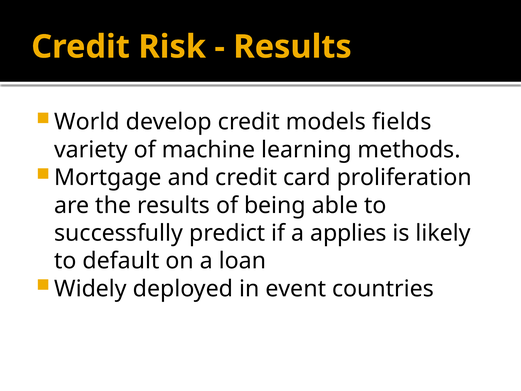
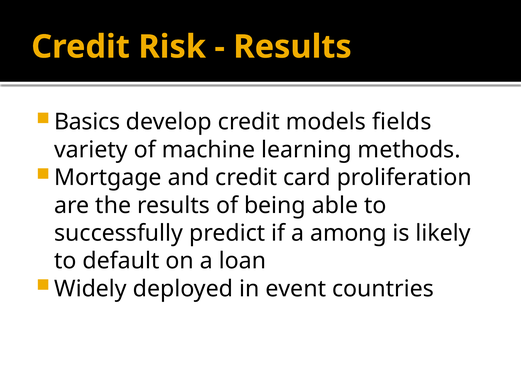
World: World -> Basics
applies: applies -> among
